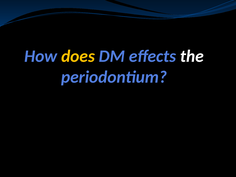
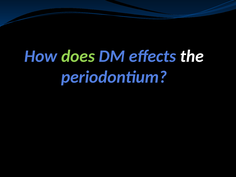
does colour: yellow -> light green
